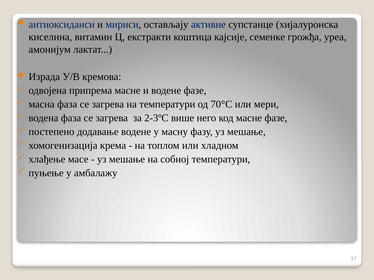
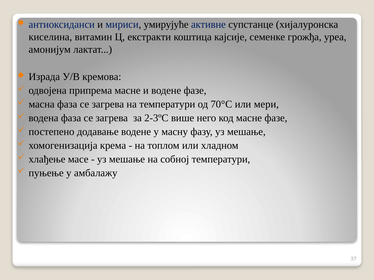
остављају: остављају -> умирујуће
